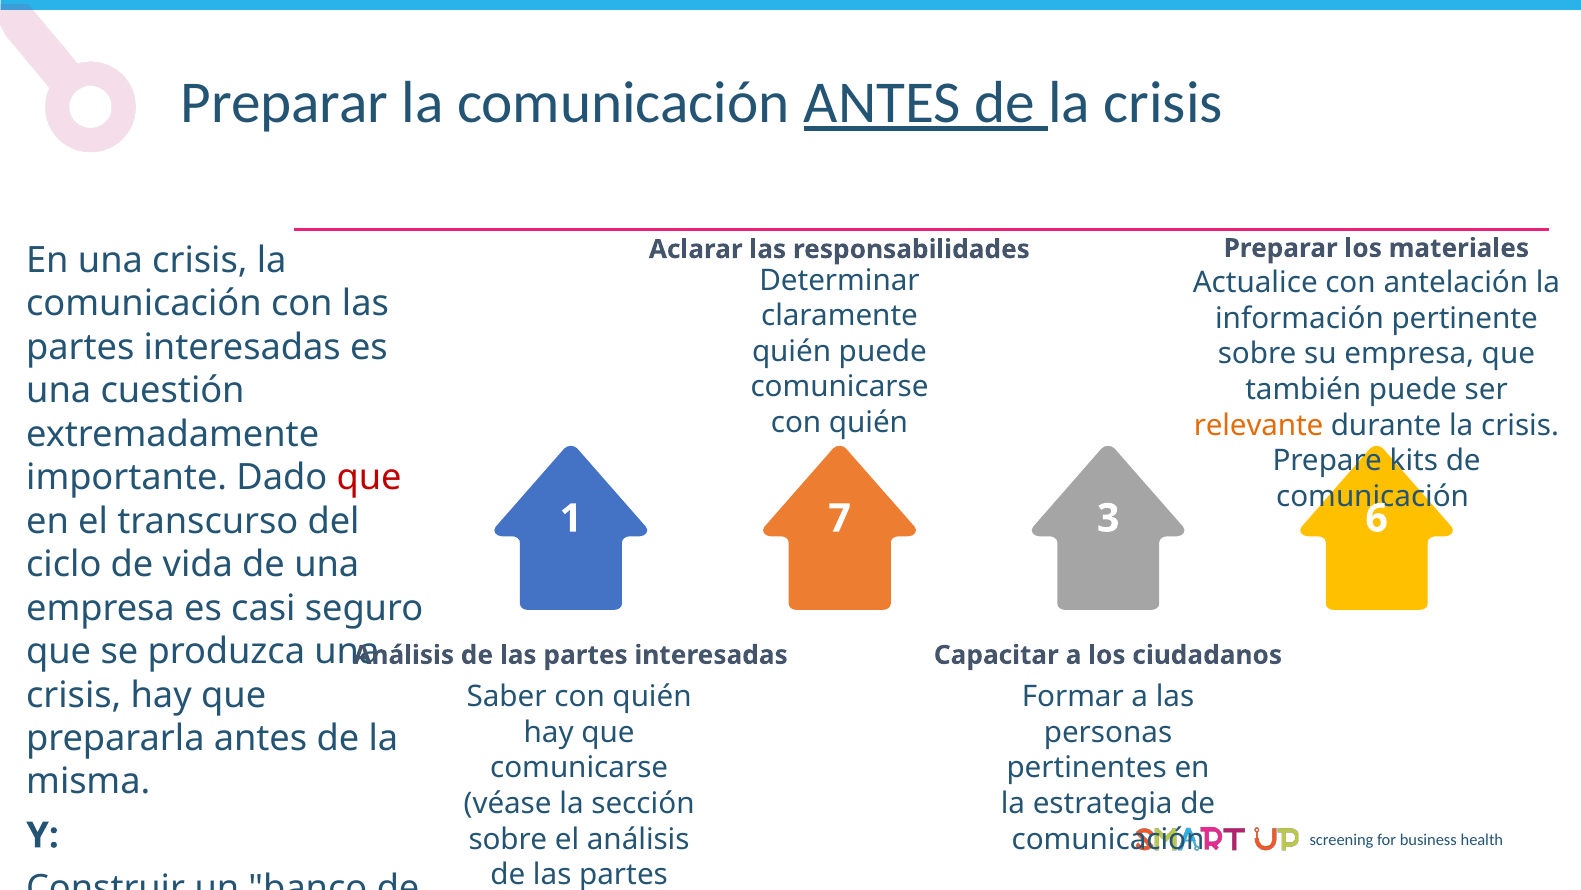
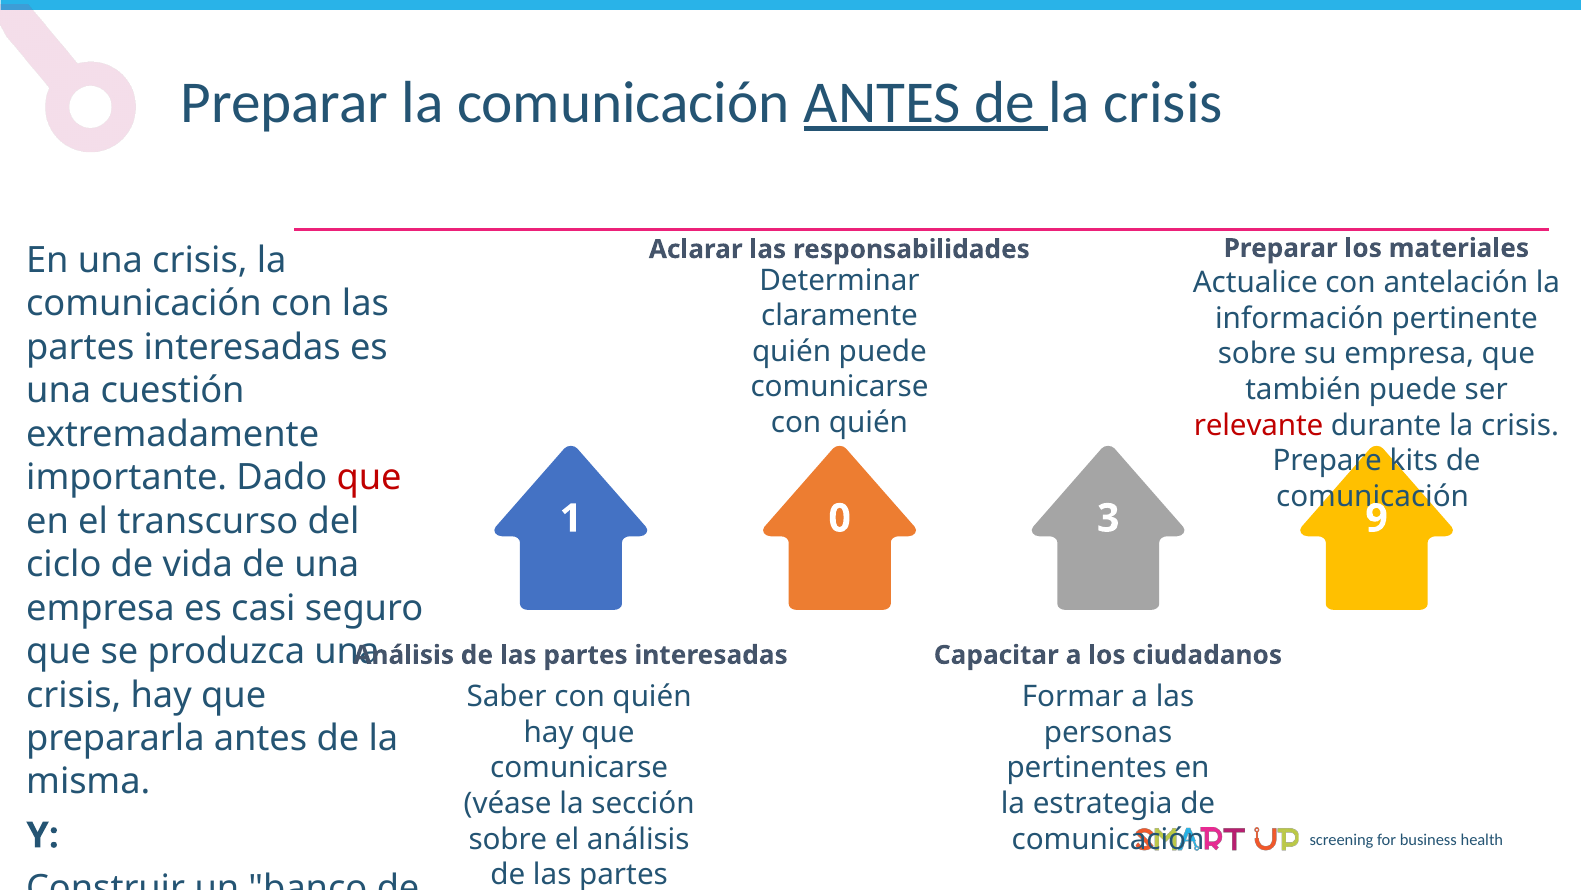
relevante colour: orange -> red
7: 7 -> 0
6: 6 -> 9
